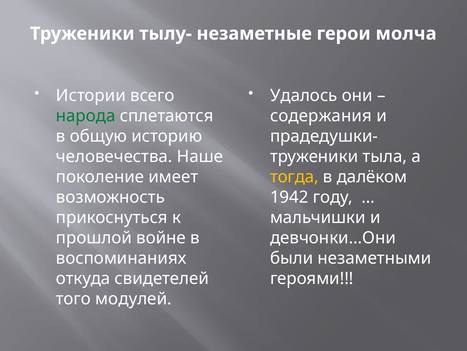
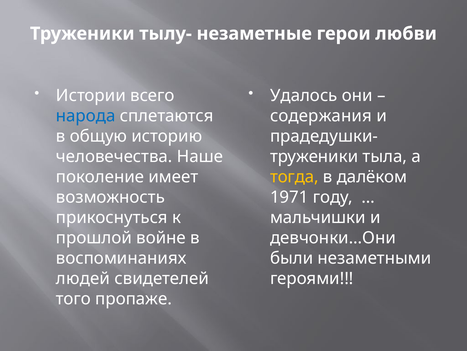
молча: молча -> любви
народа colour: green -> blue
1942: 1942 -> 1971
откуда: откуда -> людей
модулей: модулей -> пропаже
